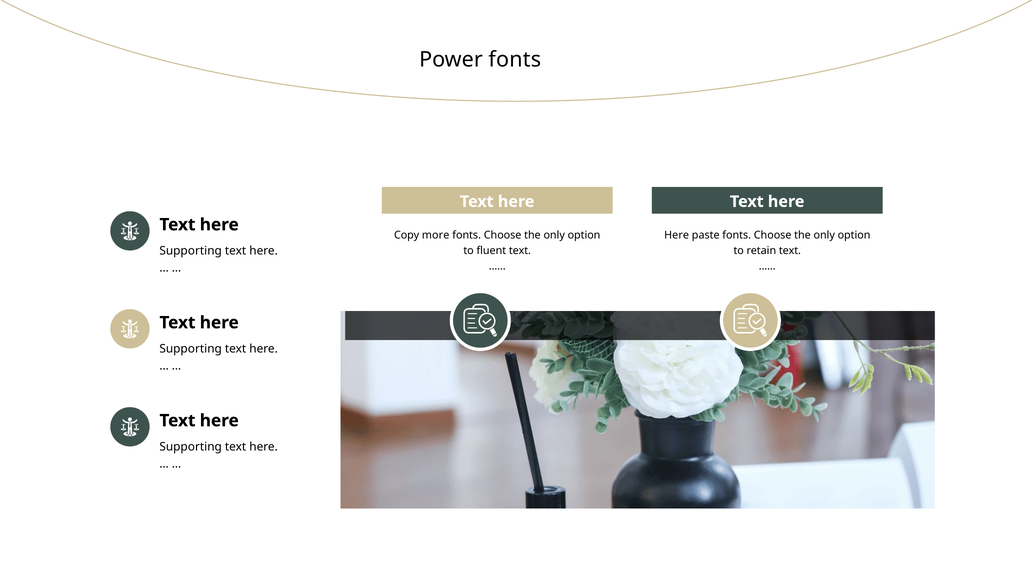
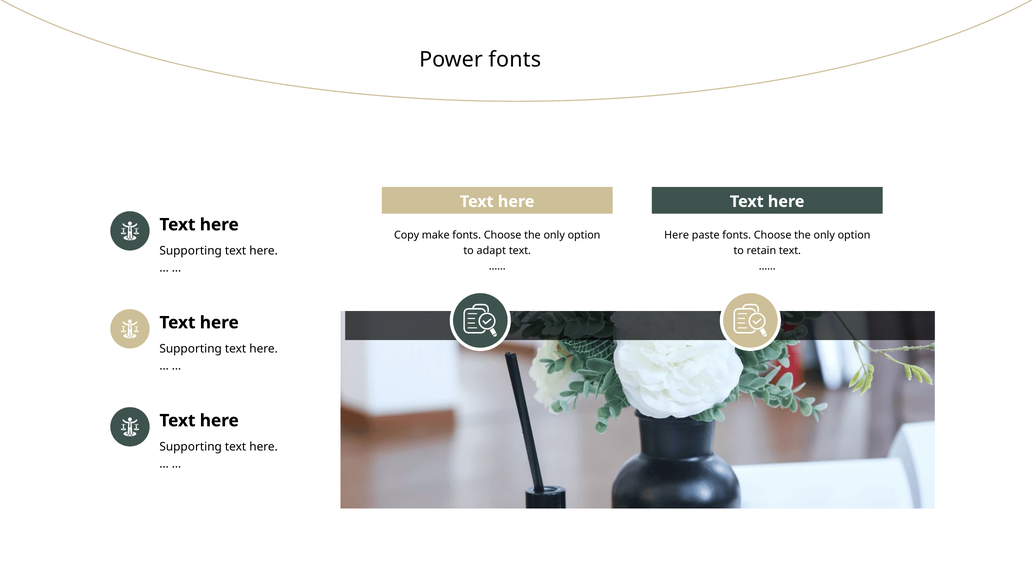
more: more -> make
fluent: fluent -> adapt
